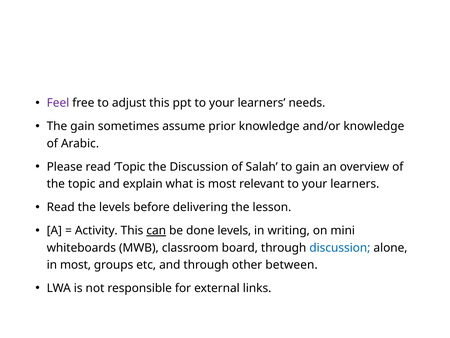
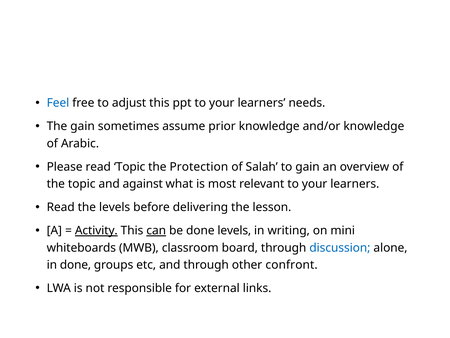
Feel colour: purple -> blue
the Discussion: Discussion -> Protection
explain: explain -> against
Activity underline: none -> present
in most: most -> done
between: between -> confront
